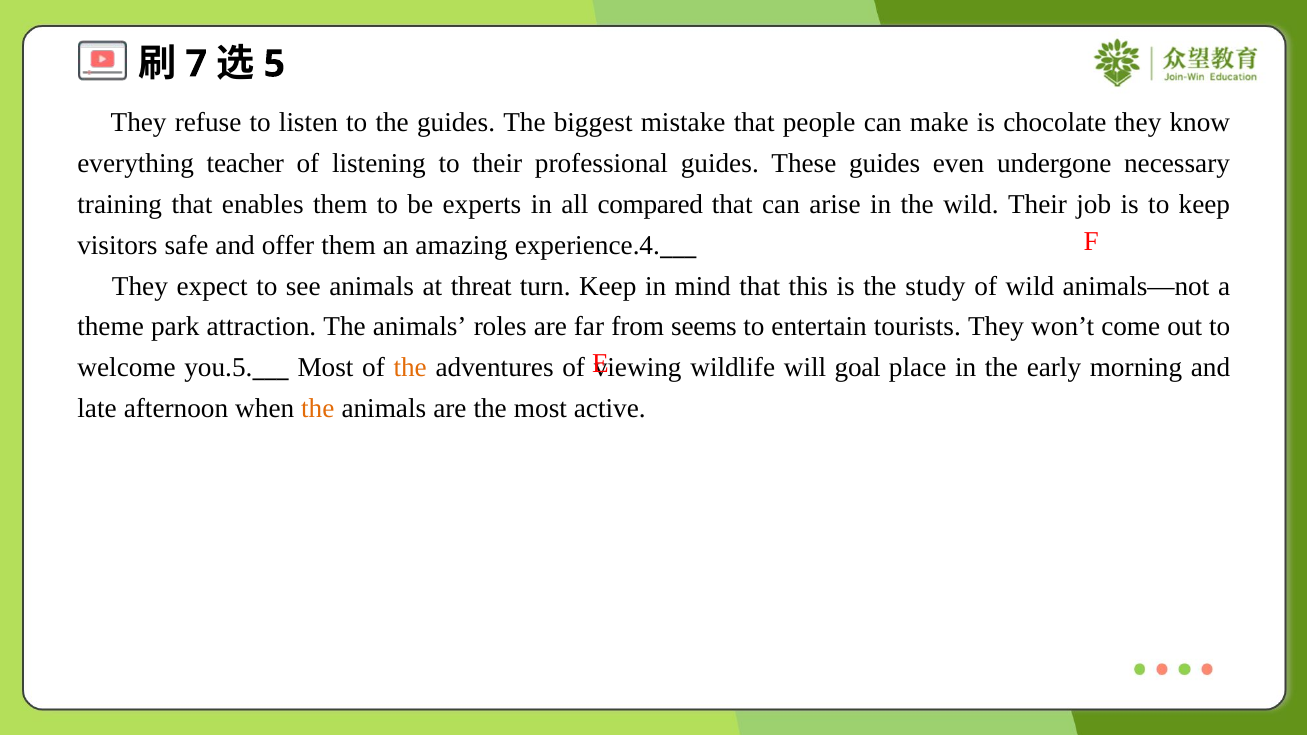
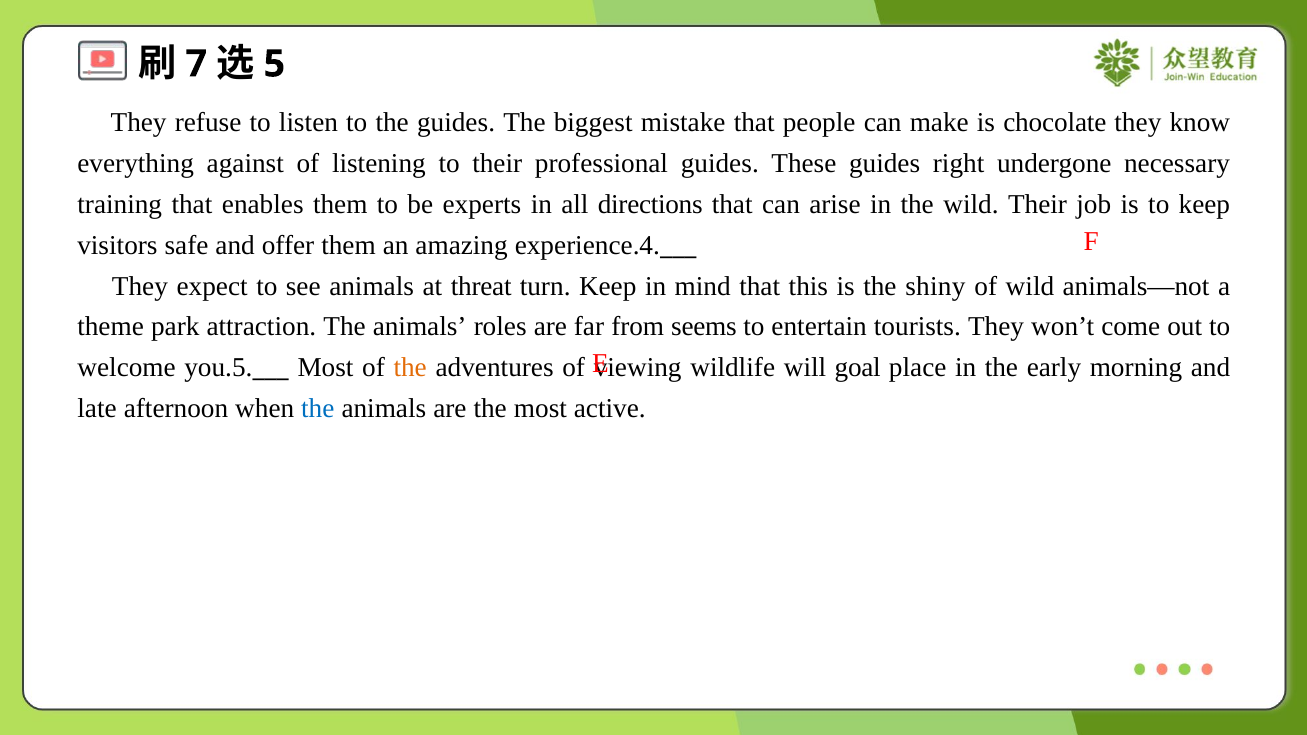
teacher: teacher -> against
even: even -> right
compared: compared -> directions
study: study -> shiny
the at (318, 409) colour: orange -> blue
